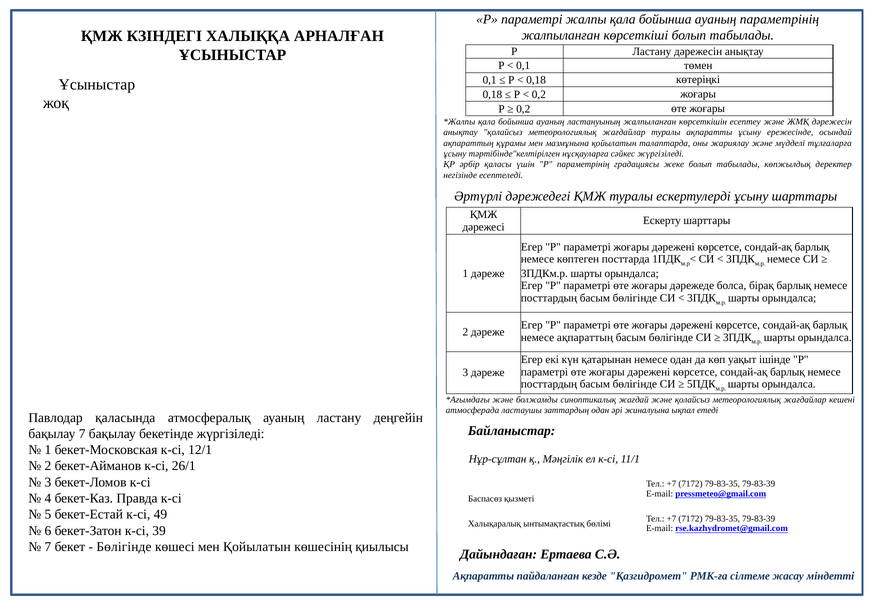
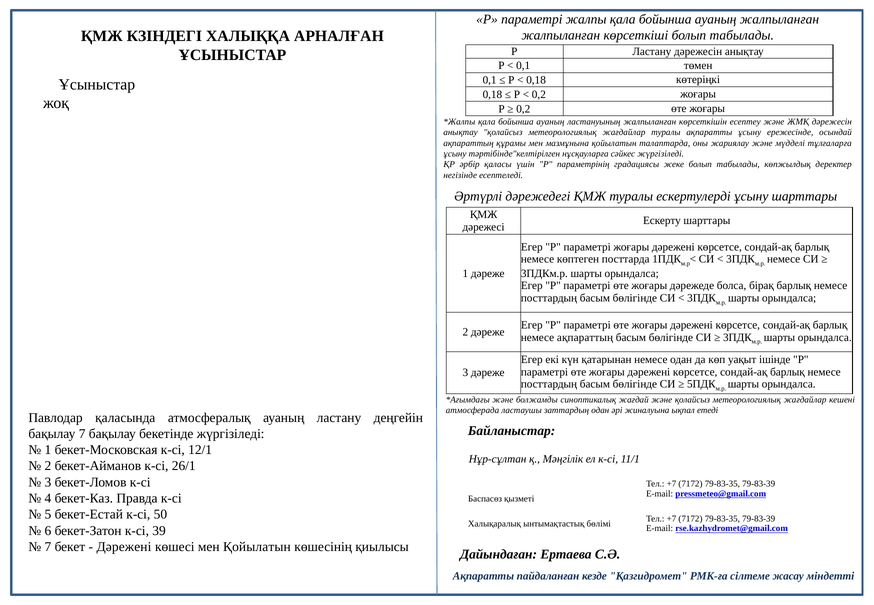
ауаның параметрінің: параметрінің -> жалпыланған
49: 49 -> 50
Бөлігінде at (124, 547): Бөлігінде -> Дәрежені
